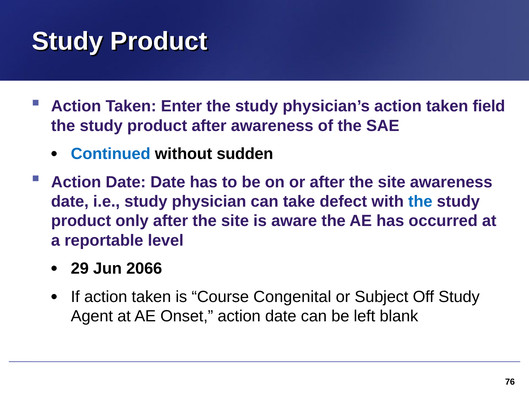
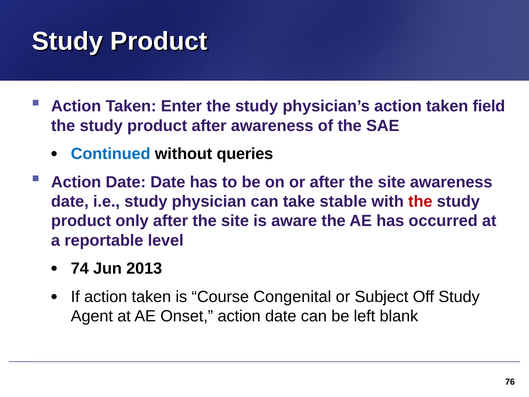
sudden: sudden -> queries
defect: defect -> stable
the at (420, 201) colour: blue -> red
29: 29 -> 74
2066: 2066 -> 2013
